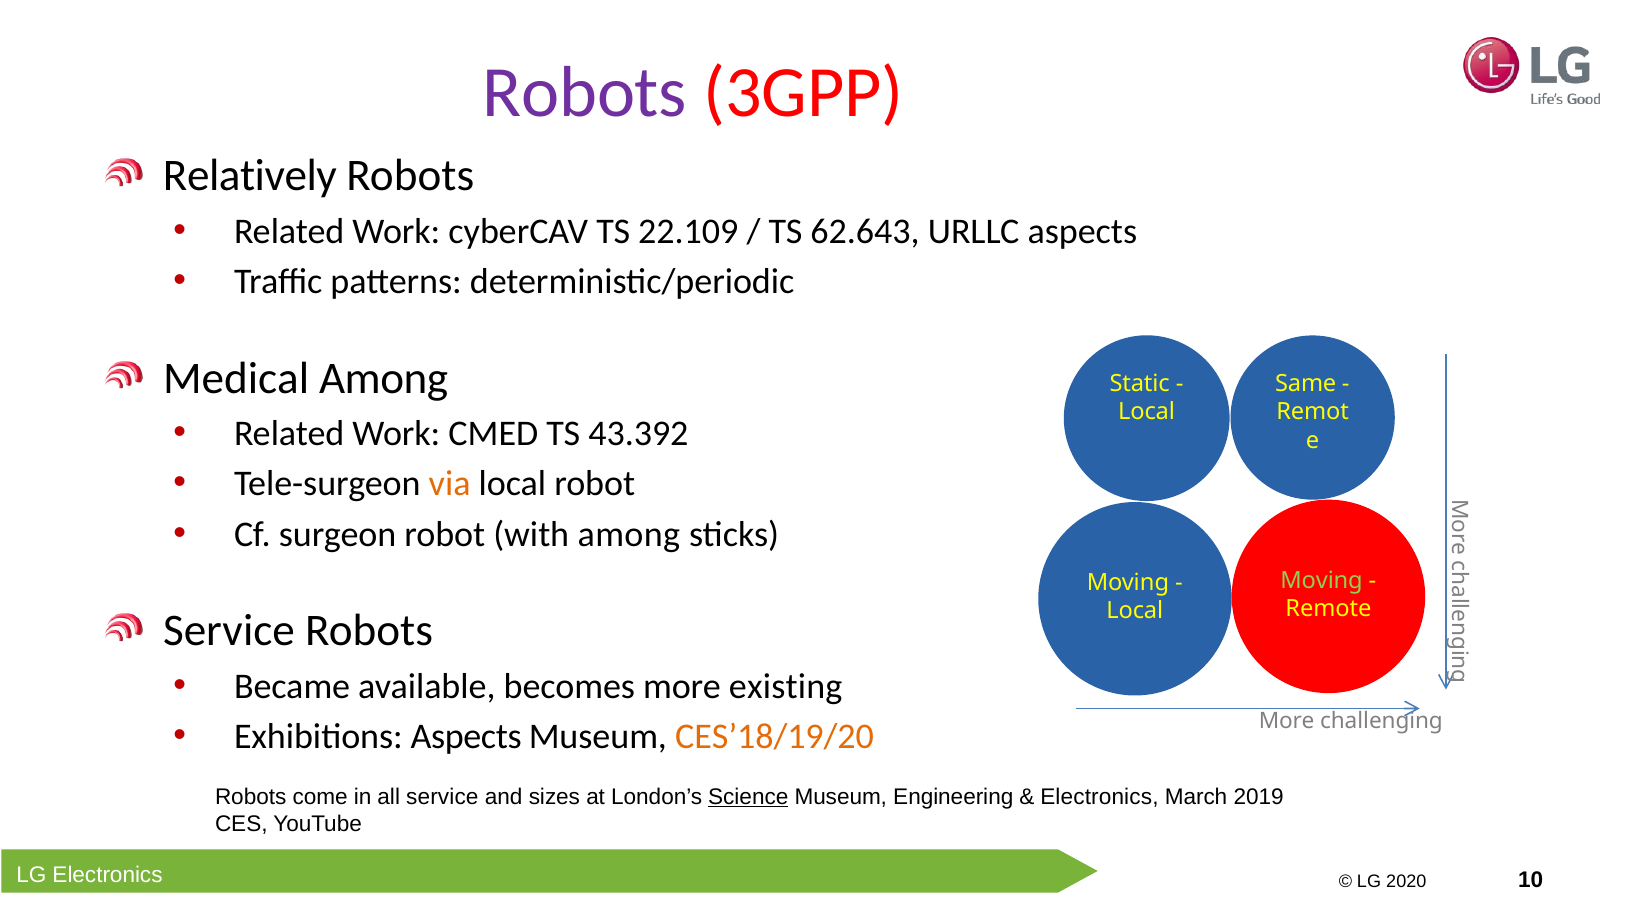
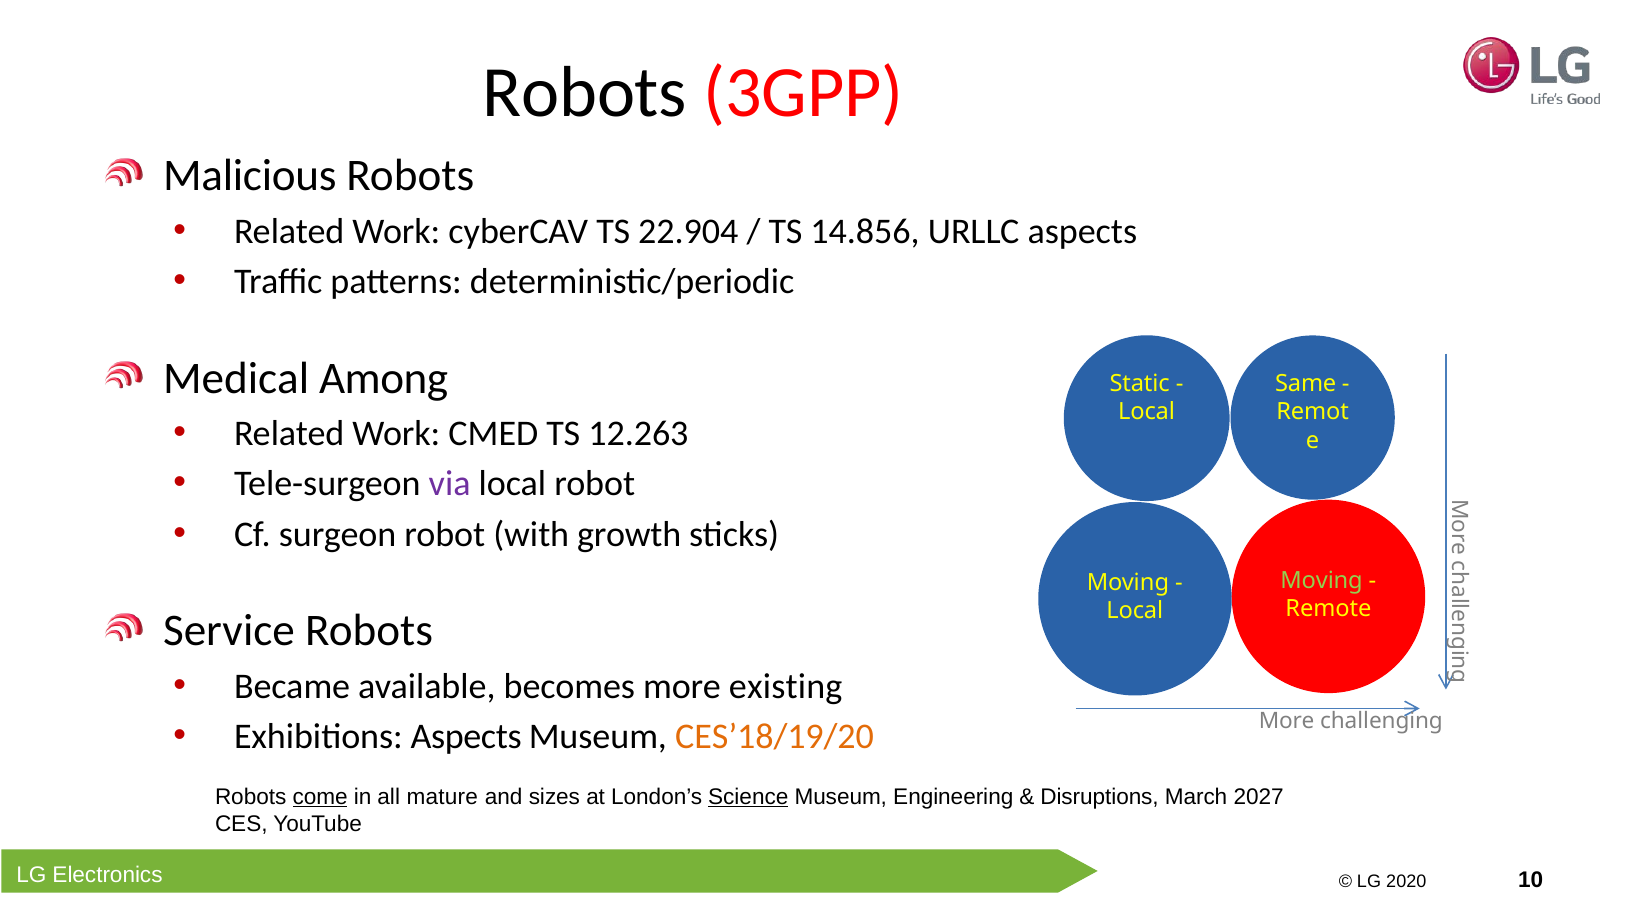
Robots at (585, 93) colour: purple -> black
Relatively: Relatively -> Malicious
22.109: 22.109 -> 22.904
62.643: 62.643 -> 14.856
43.392: 43.392 -> 12.263
via colour: orange -> purple
with among: among -> growth
come underline: none -> present
all service: service -> mature
Electronics at (1099, 797): Electronics -> Disruptions
2019: 2019 -> 2027
